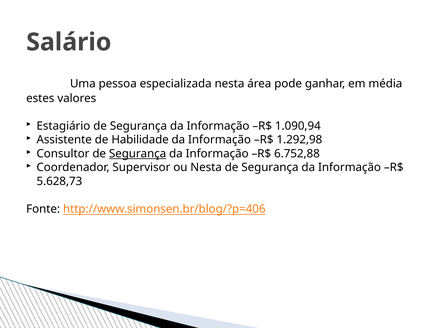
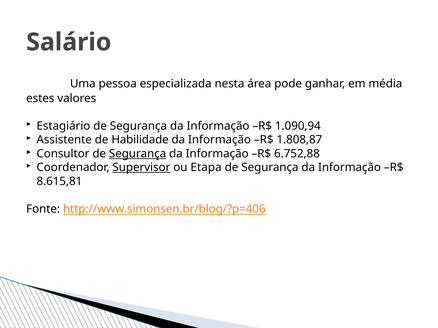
1.292,98: 1.292,98 -> 1.808,87
Supervisor underline: none -> present
ou Nesta: Nesta -> Etapa
5.628,73: 5.628,73 -> 8.615,81
